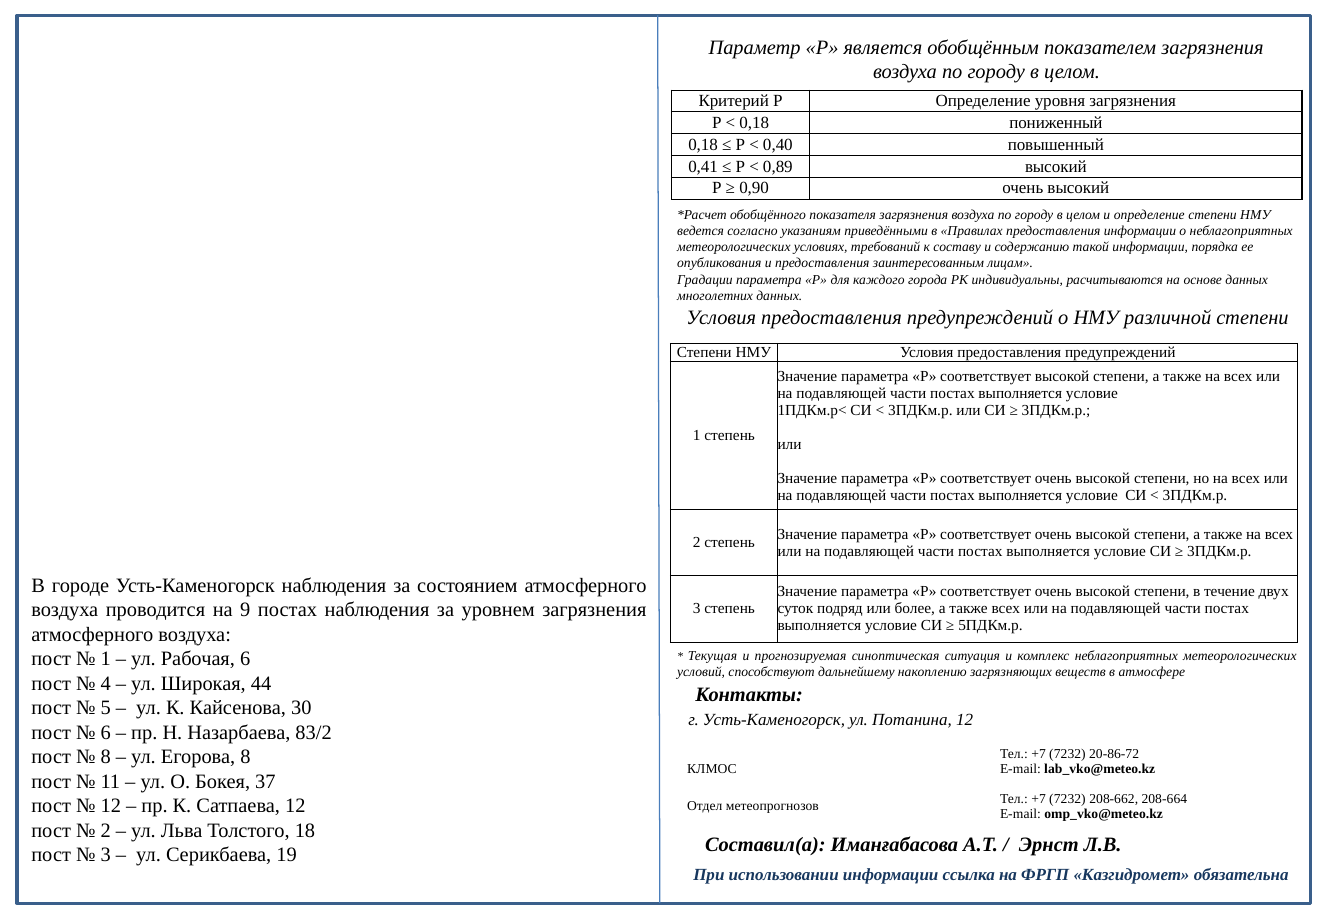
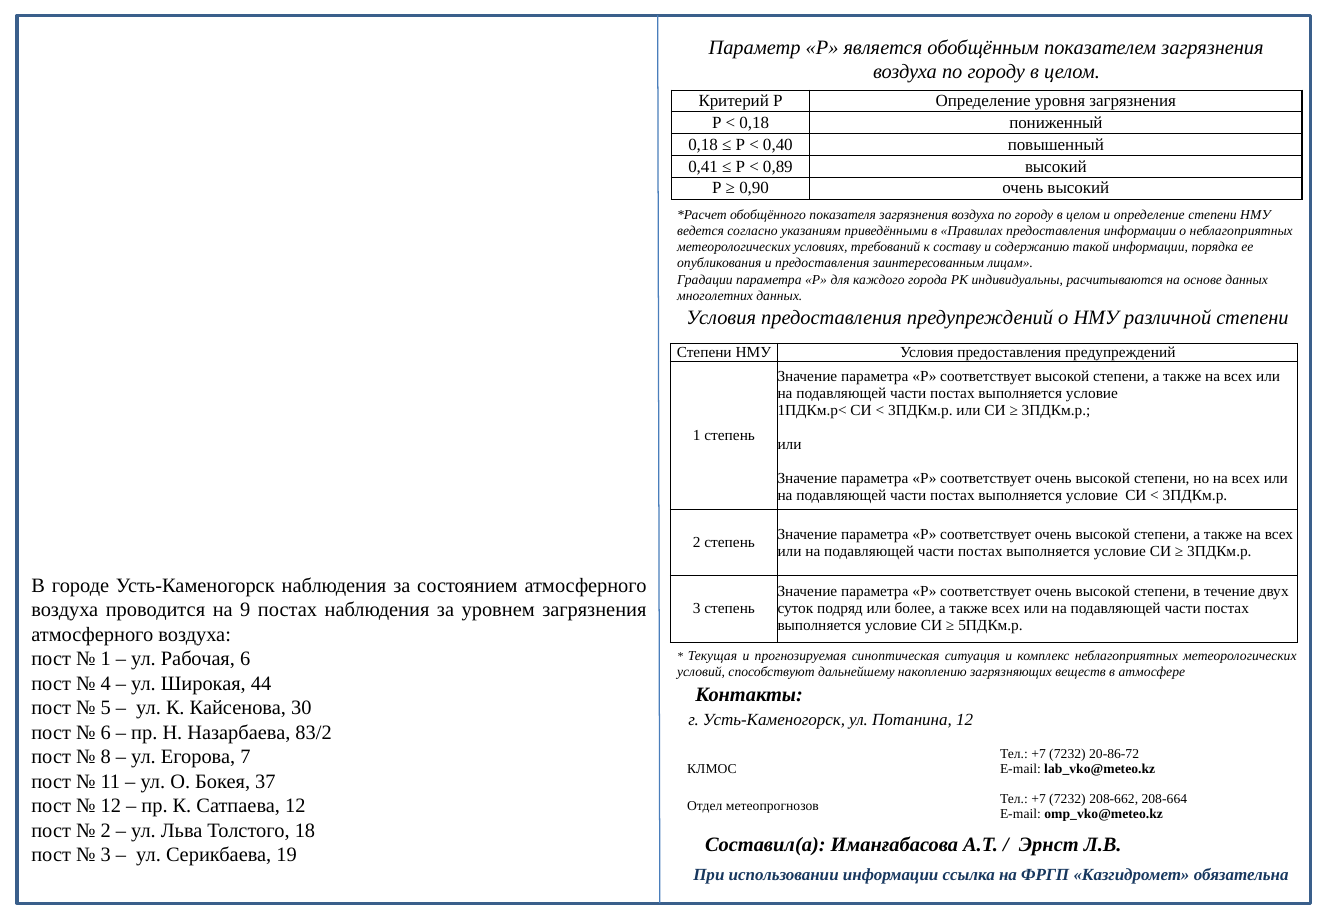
Егорова 8: 8 -> 7
